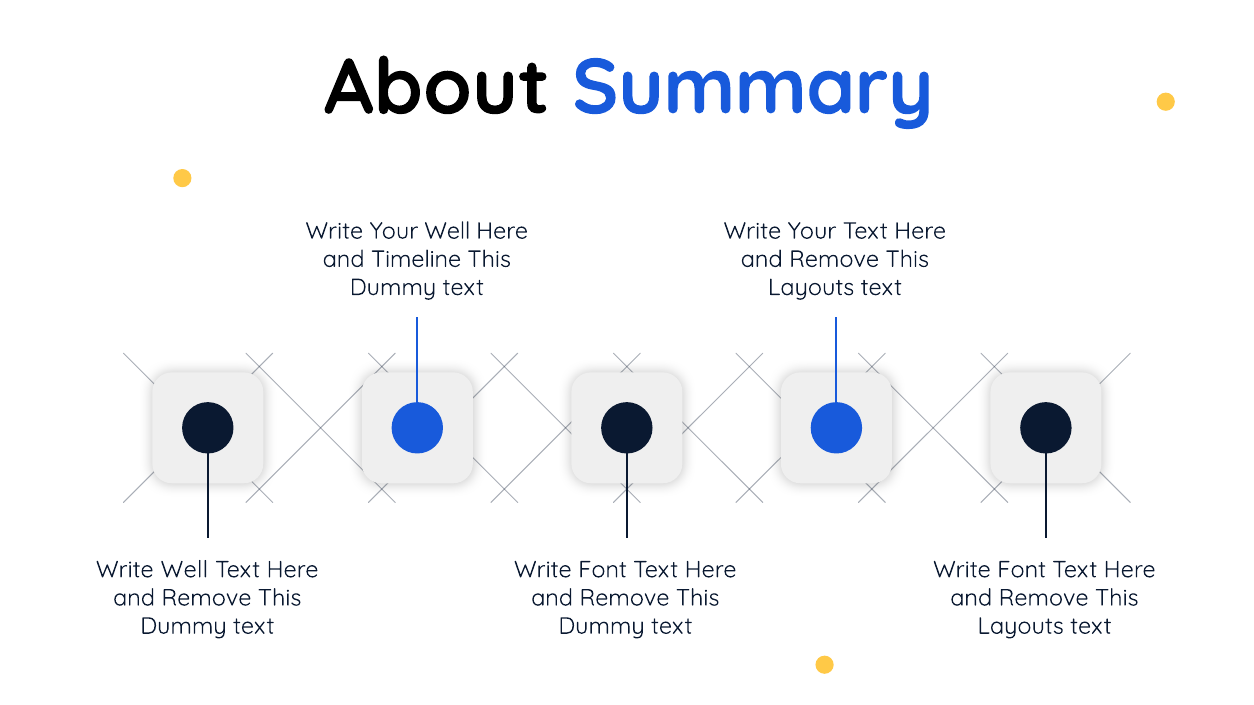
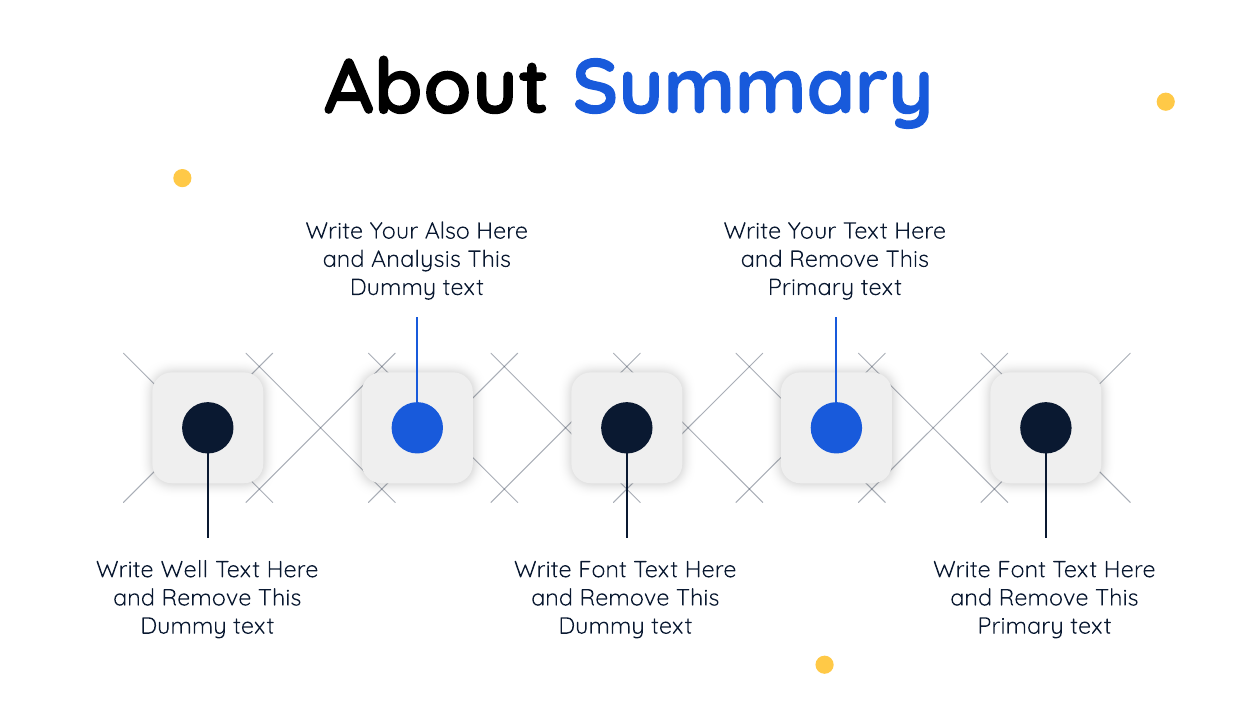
Your Well: Well -> Also
Timeline: Timeline -> Analysis
Layouts at (811, 287): Layouts -> Primary
Layouts at (1021, 626): Layouts -> Primary
